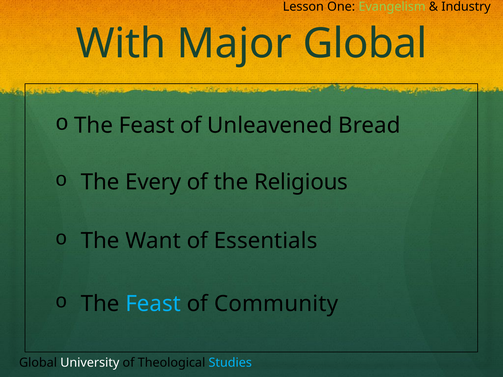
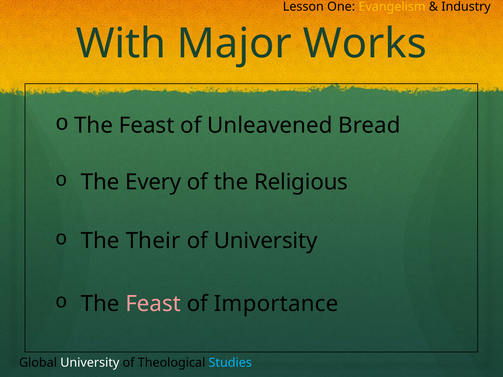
Evangelism colour: light green -> yellow
Major Global: Global -> Works
Want: Want -> Their
of Essentials: Essentials -> University
Feast at (153, 304) colour: light blue -> pink
Community: Community -> Importance
